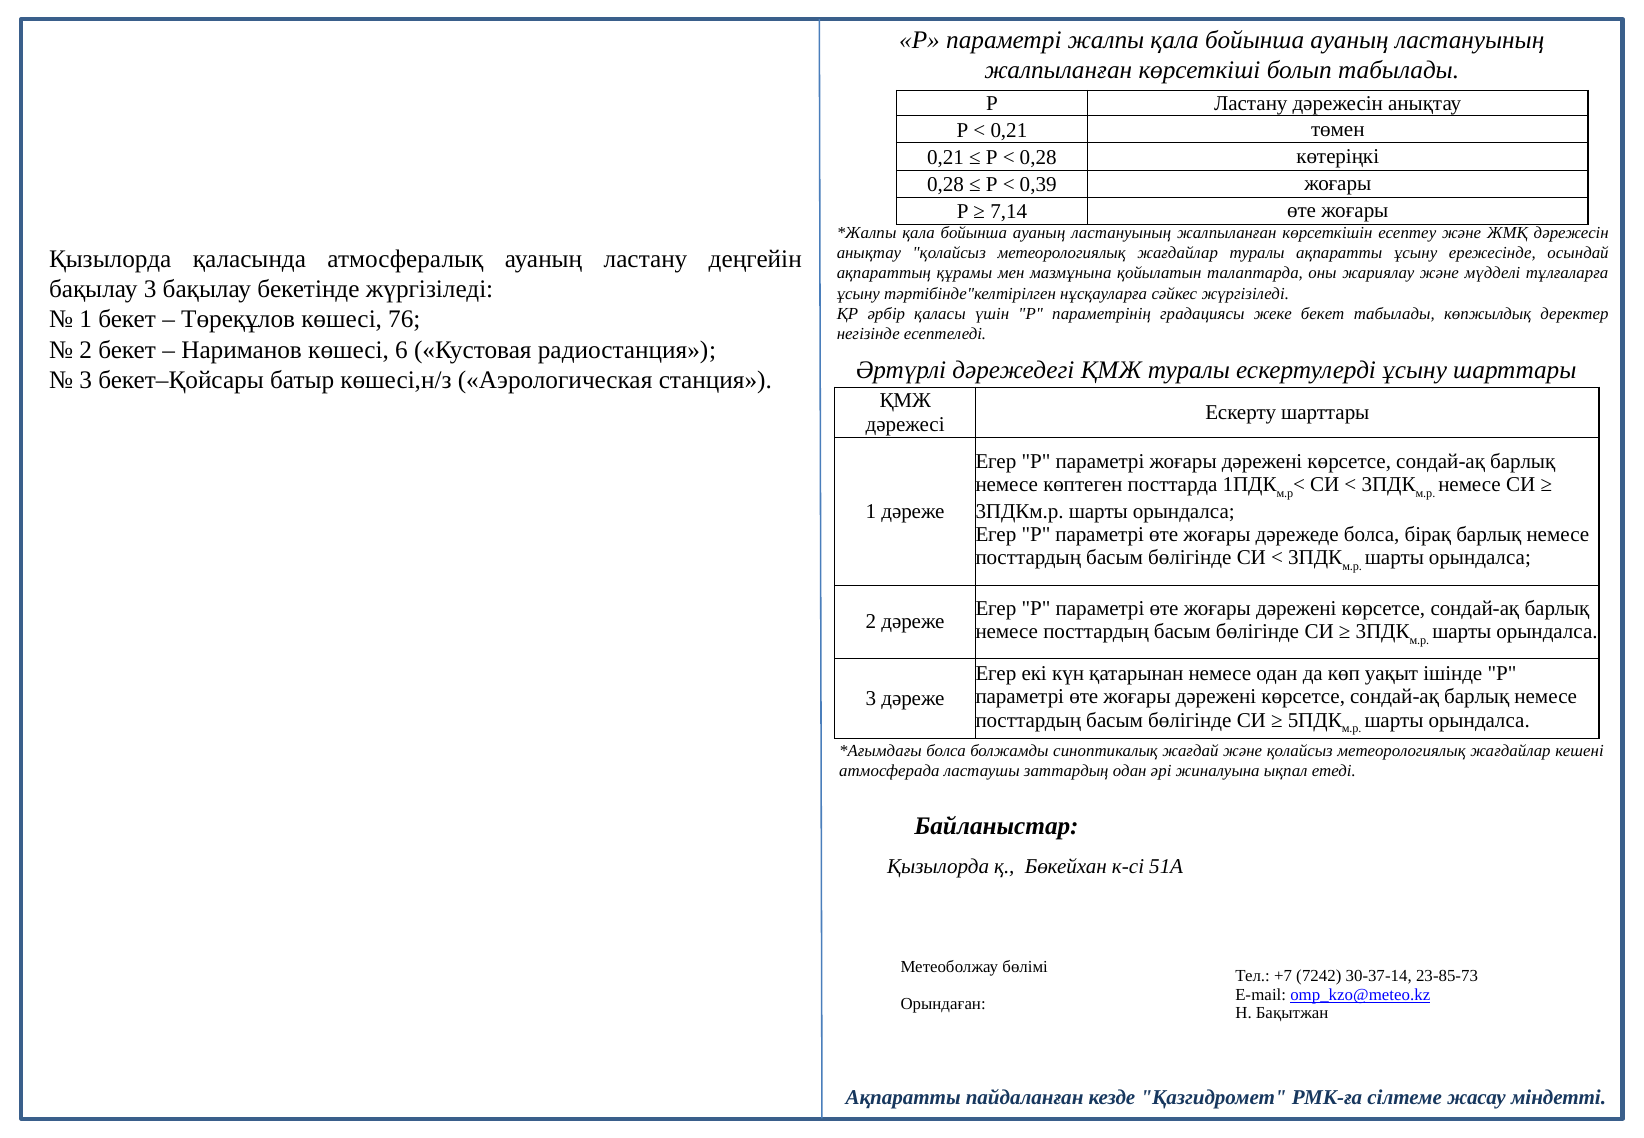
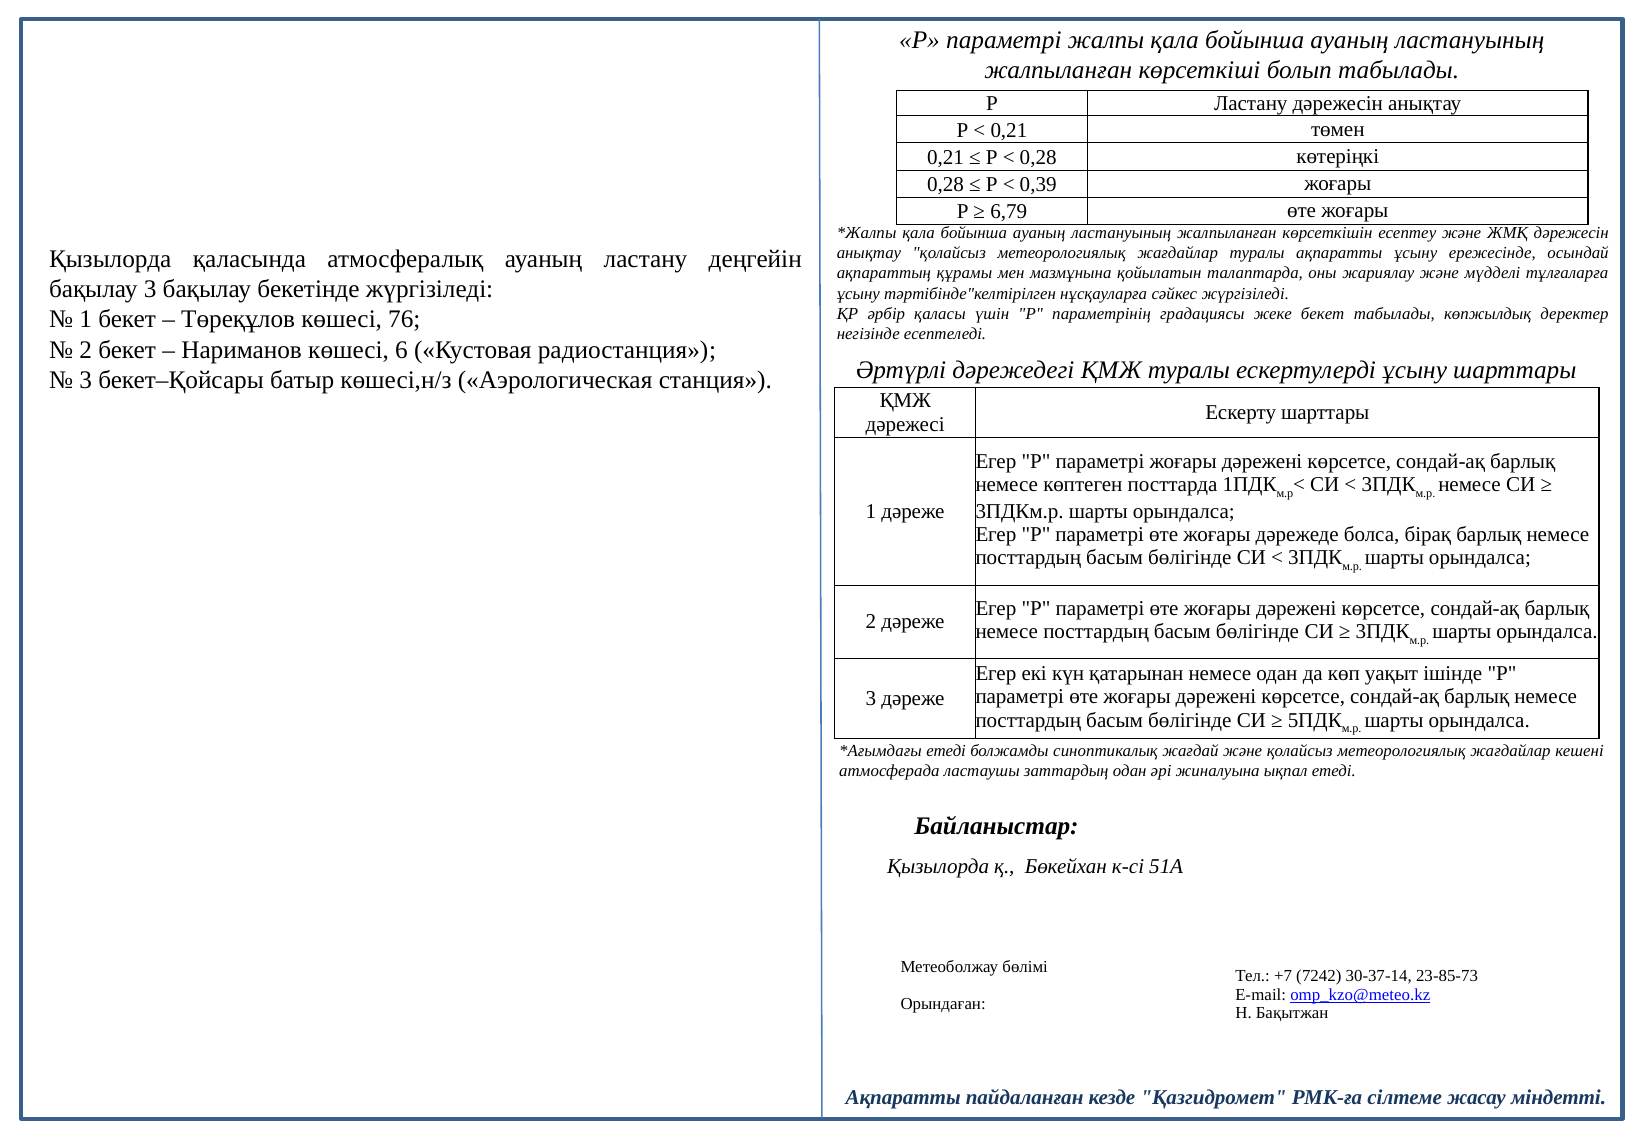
7,14: 7,14 -> 6,79
болса at (946, 751): болса -> етеді
